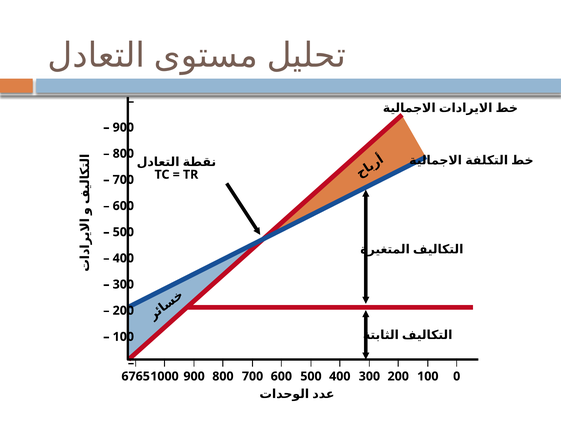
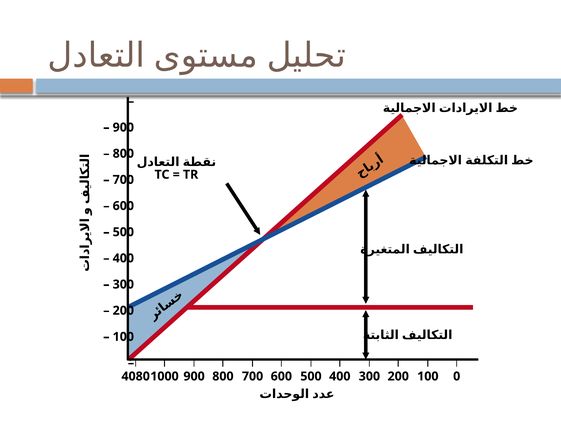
6765: 6765 -> 4080
